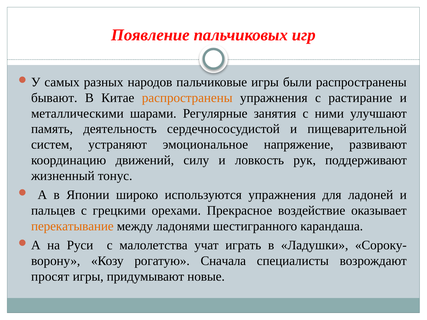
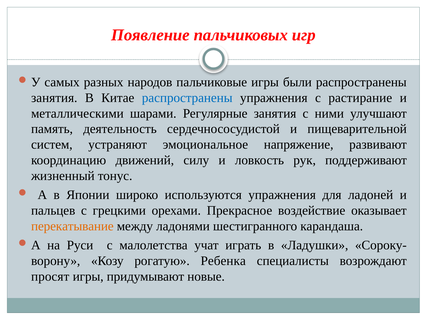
бывают at (54, 98): бывают -> занятия
распространены at (187, 98) colour: orange -> blue
Сначала: Сначала -> Ребенка
